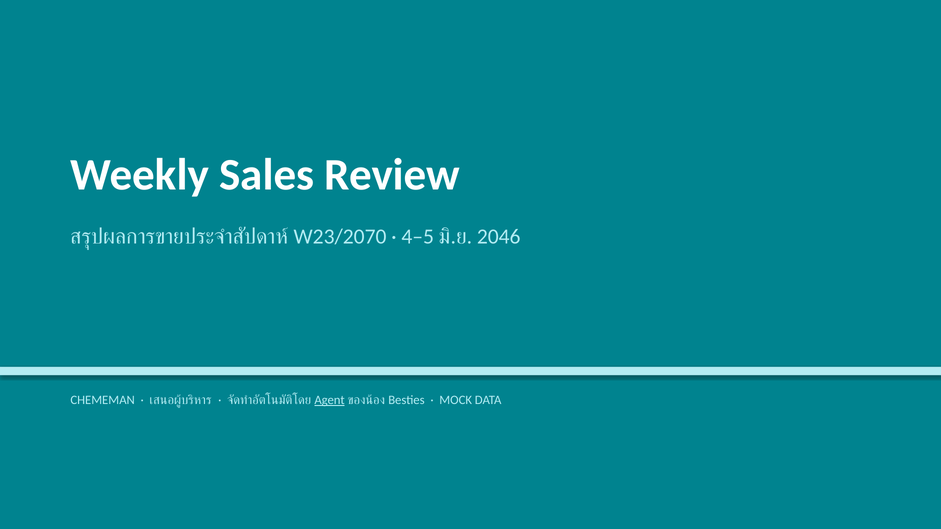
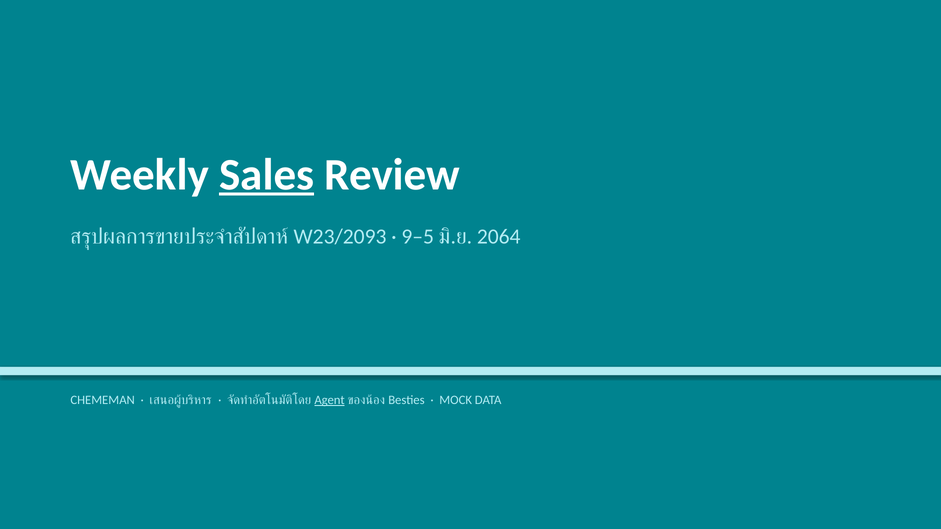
Sales underline: none -> present
W23/2070: W23/2070 -> W23/2093
4–5: 4–5 -> 9–5
2046: 2046 -> 2064
